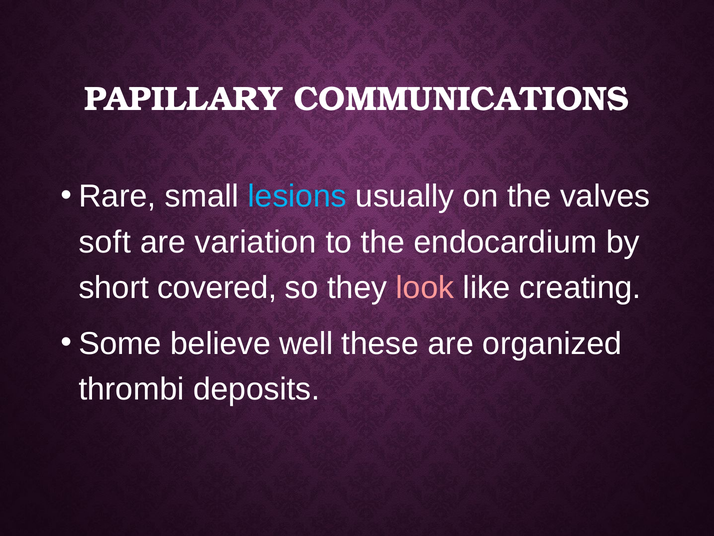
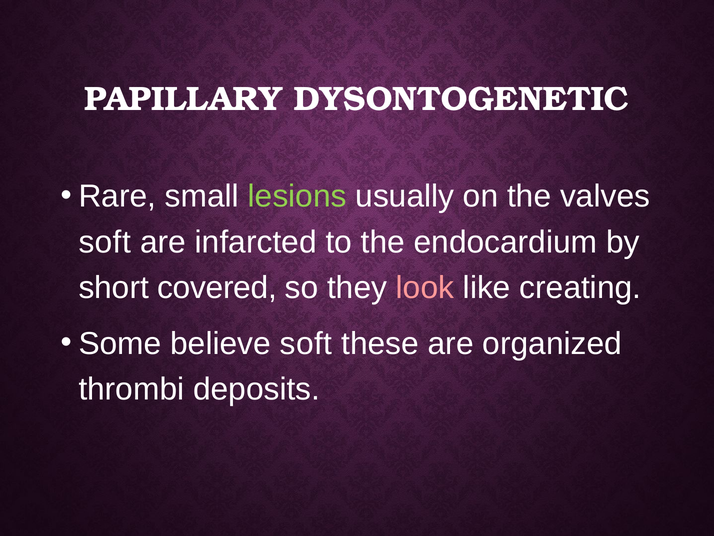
COMMUNICATIONS: COMMUNICATIONS -> DYSONTOGENETIC
lesions colour: light blue -> light green
variation: variation -> infarcted
believe well: well -> soft
